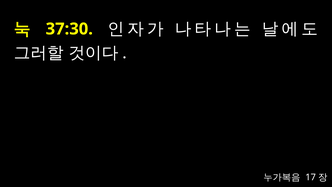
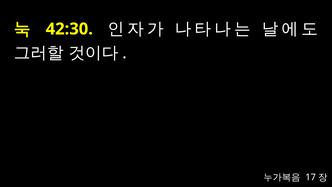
37:30: 37:30 -> 42:30
